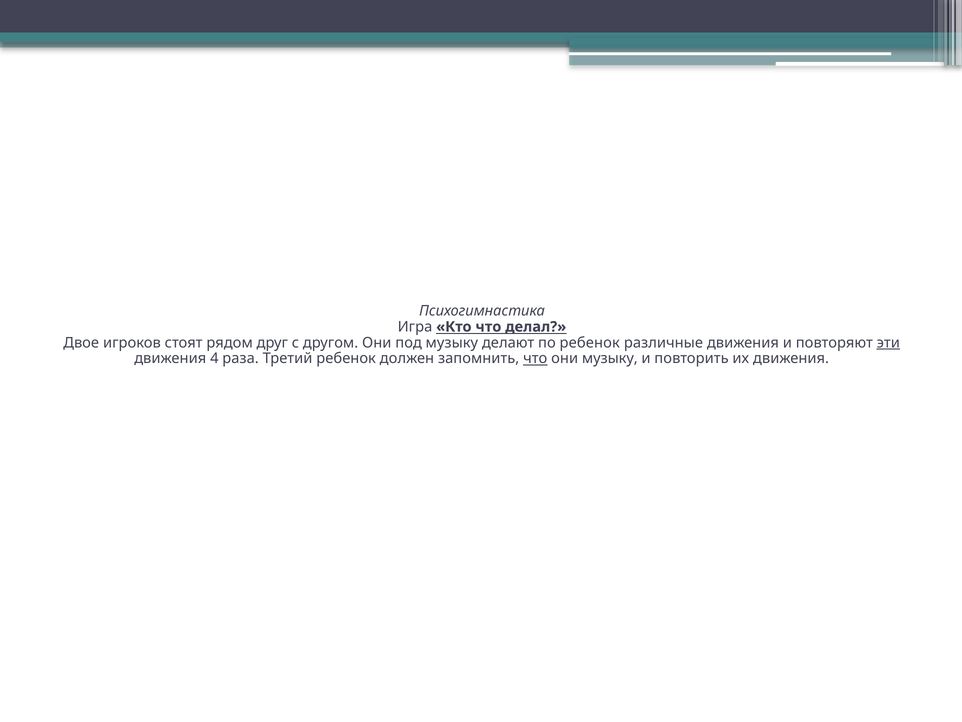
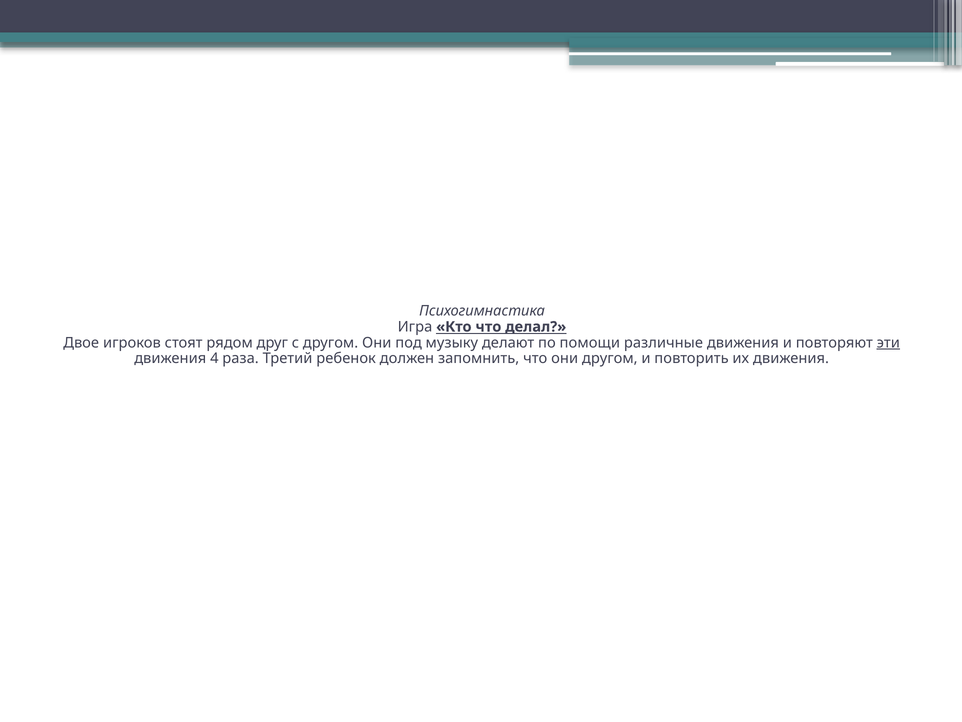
по ребенок: ребенок -> помощи
что at (535, 358) underline: present -> none
они музыку: музыку -> другом
